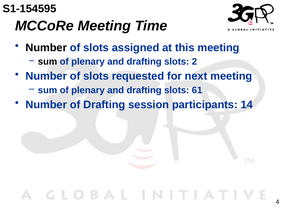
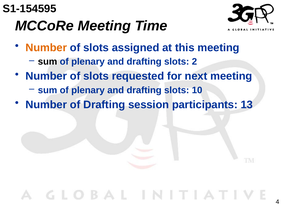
Number at (46, 48) colour: black -> orange
61: 61 -> 10
14: 14 -> 13
